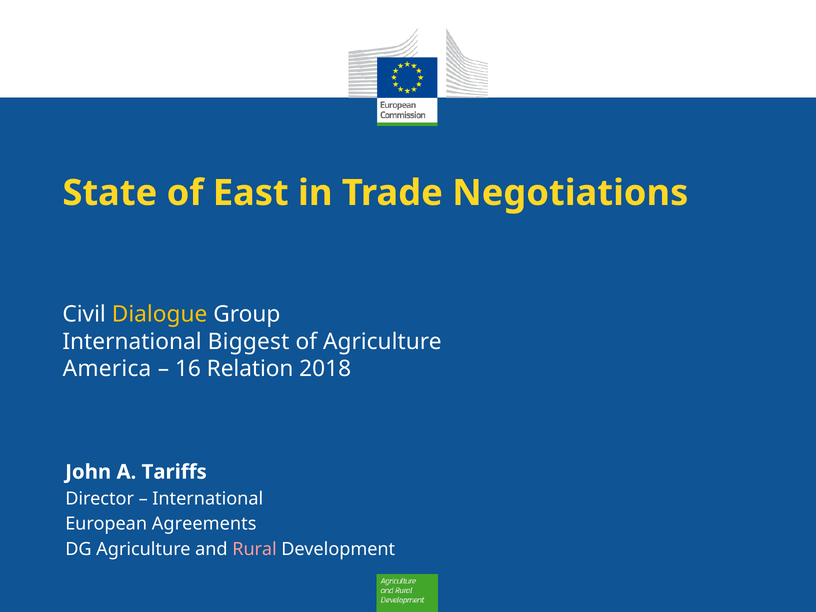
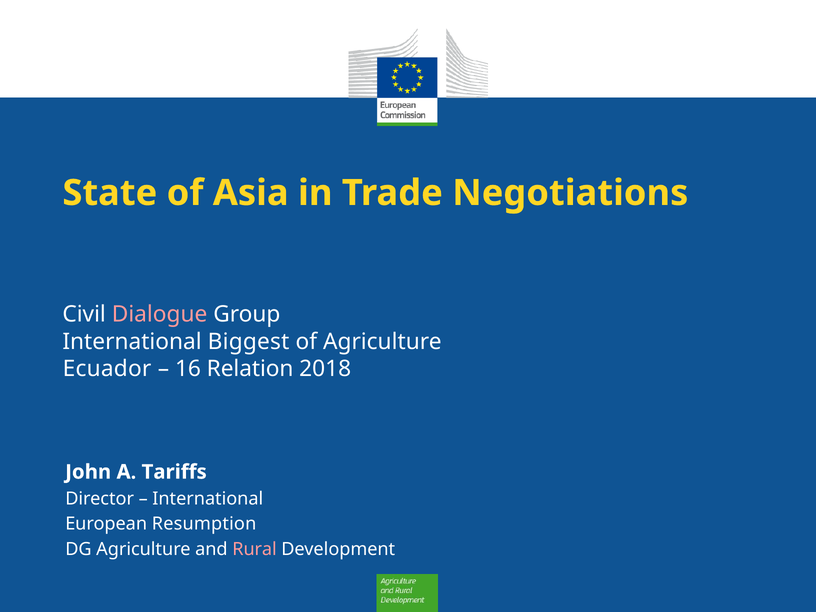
East: East -> Asia
Dialogue colour: yellow -> pink
America: America -> Ecuador
Agreements: Agreements -> Resumption
